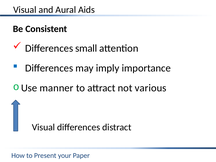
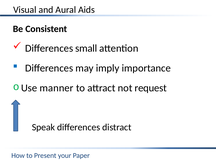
various: various -> request
Visual at (43, 127): Visual -> Speak
